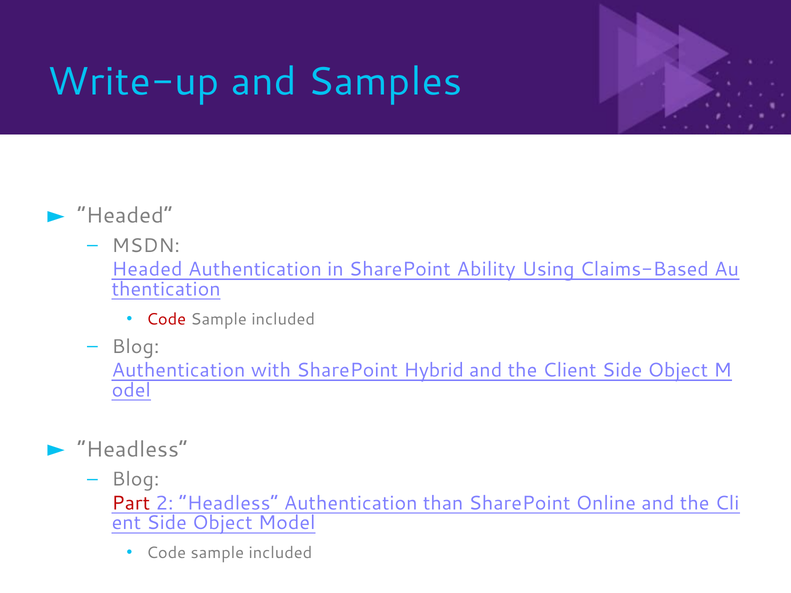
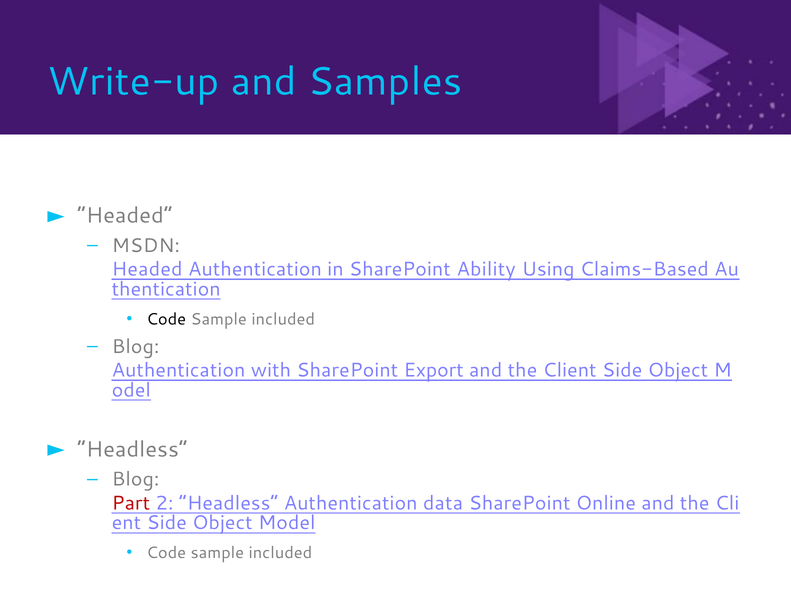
Code at (166, 319) colour: red -> black
Hybrid: Hybrid -> Export
than: than -> data
